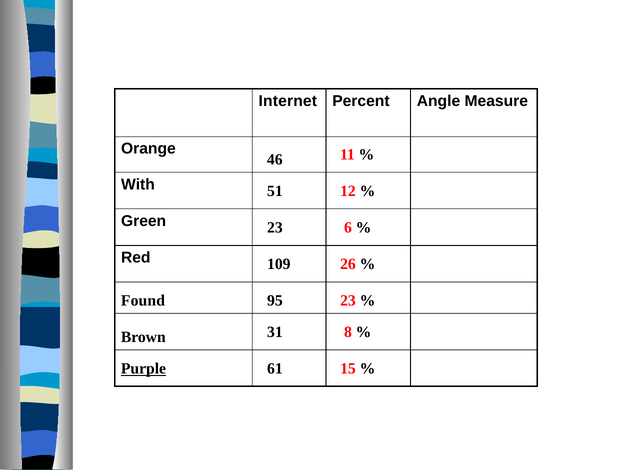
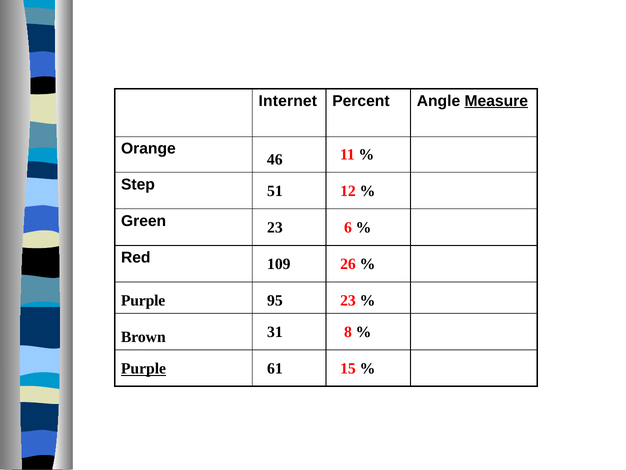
Measure underline: none -> present
With: With -> Step
Found at (143, 300): Found -> Purple
